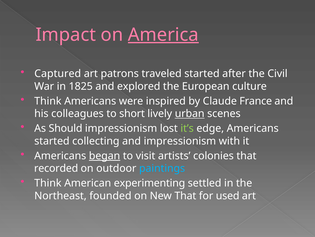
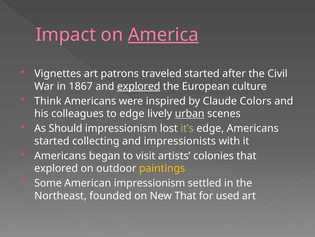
Captured: Captured -> Vignettes
1825: 1825 -> 1867
explored at (139, 86) underline: none -> present
France: France -> Colors
to short: short -> edge
and impressionism: impressionism -> impressionists
began underline: present -> none
recorded at (56, 168): recorded -> explored
paintings colour: light blue -> yellow
Think at (48, 183): Think -> Some
American experimenting: experimenting -> impressionism
